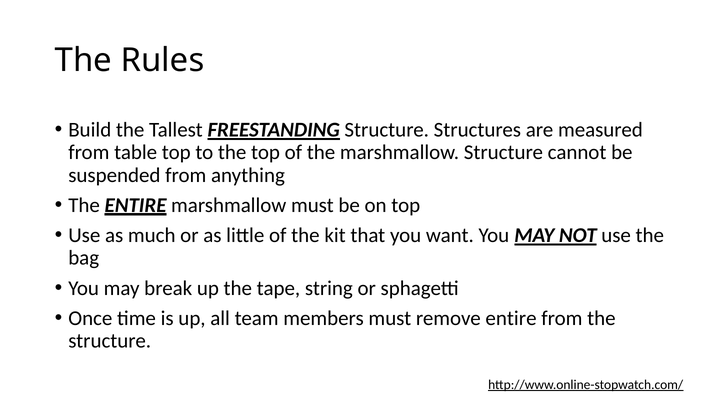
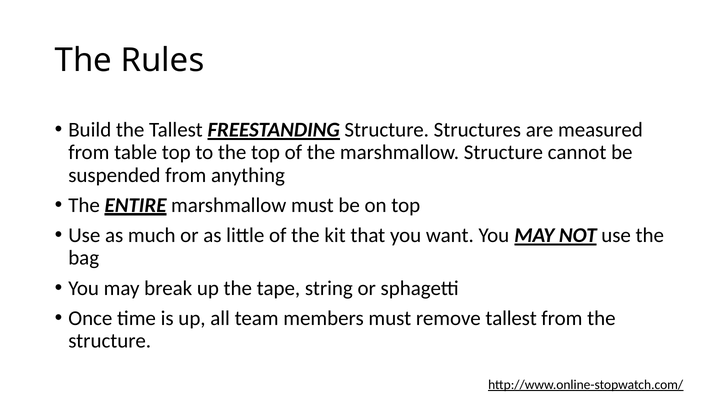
remove entire: entire -> tallest
